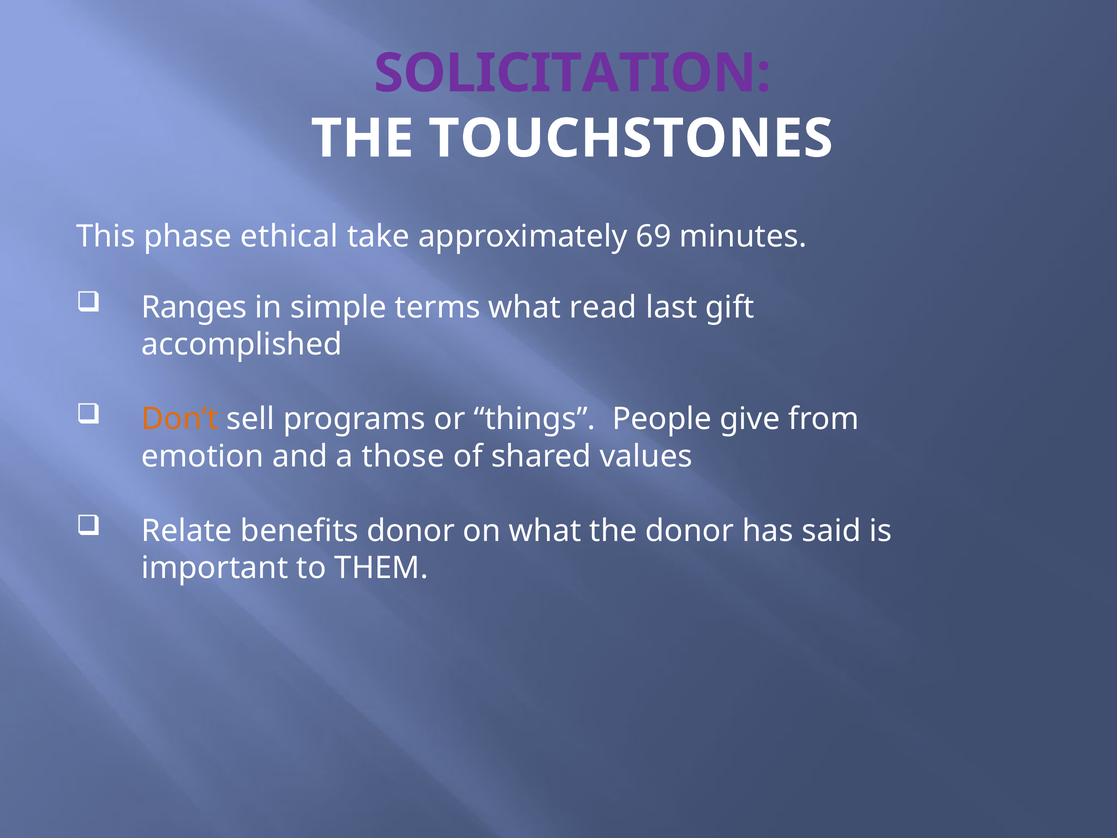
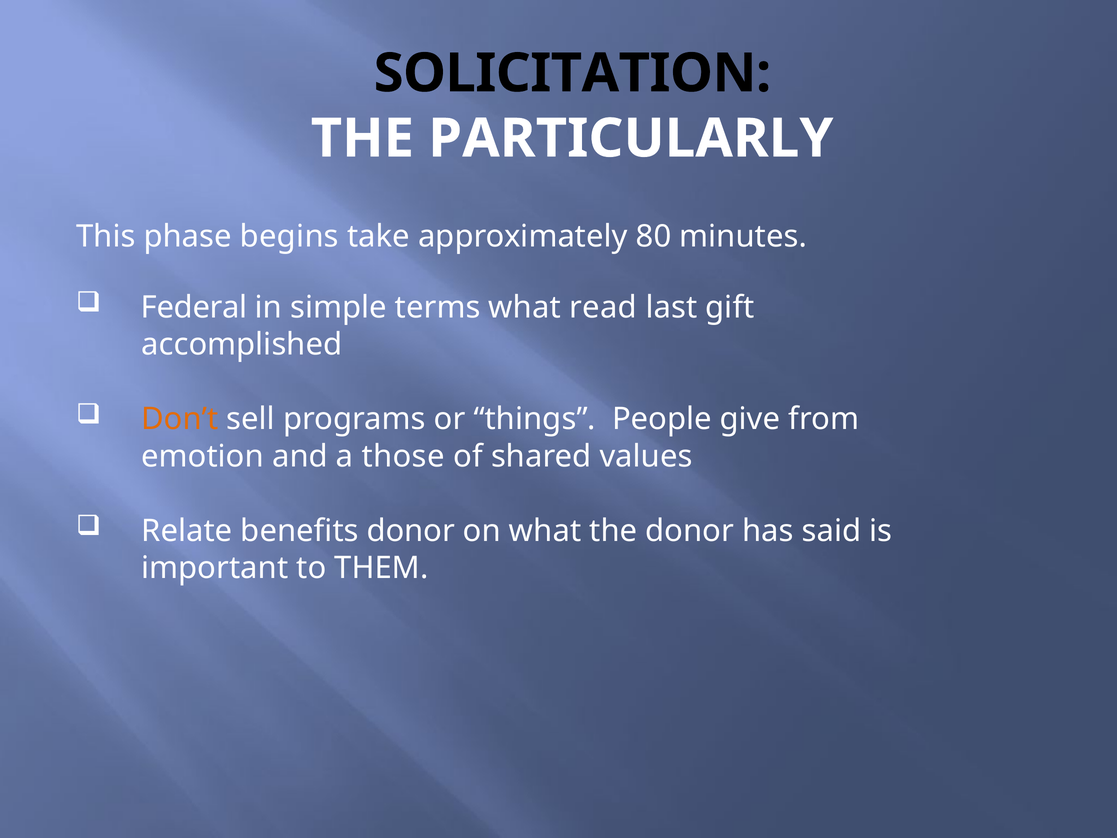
SOLICITATION colour: purple -> black
TOUCHSTONES: TOUCHSTONES -> PARTICULARLY
ethical: ethical -> begins
69: 69 -> 80
Ranges: Ranges -> Federal
